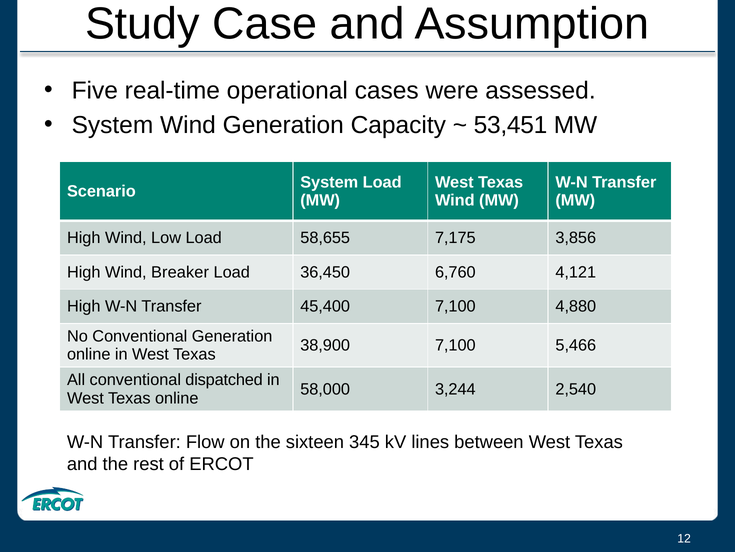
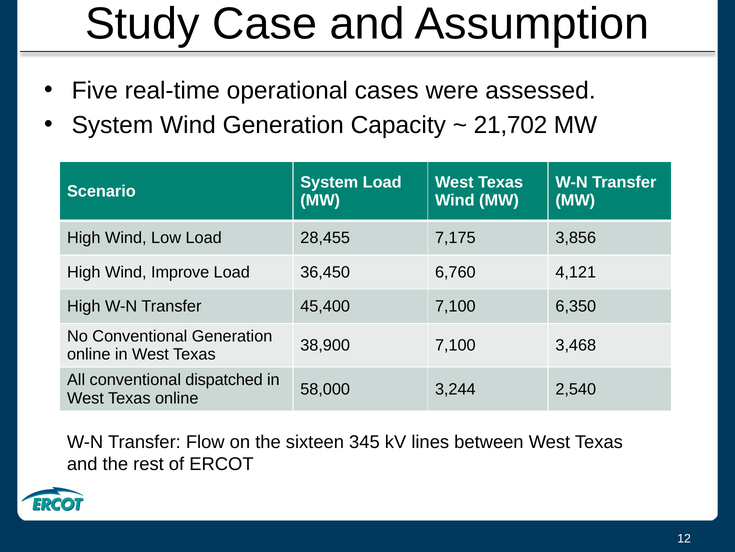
53,451: 53,451 -> 21,702
58,655: 58,655 -> 28,455
Breaker: Breaker -> Improve
4,880: 4,880 -> 6,350
5,466: 5,466 -> 3,468
